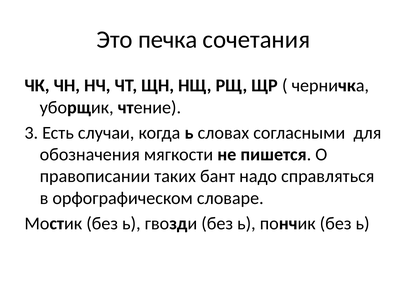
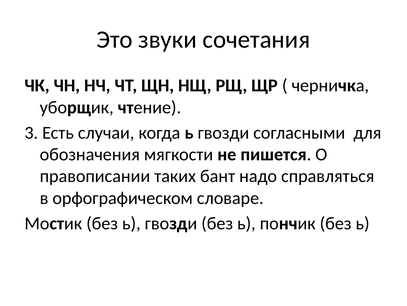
печка: печка -> звуки
когда ь словах: словах -> гвозди
